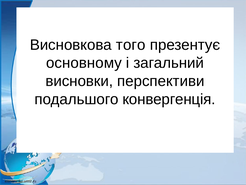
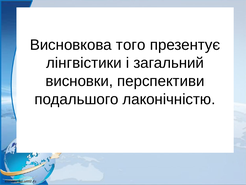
основному: основному -> лінгвістики
конвергенція: конвергенція -> лаконічністю
